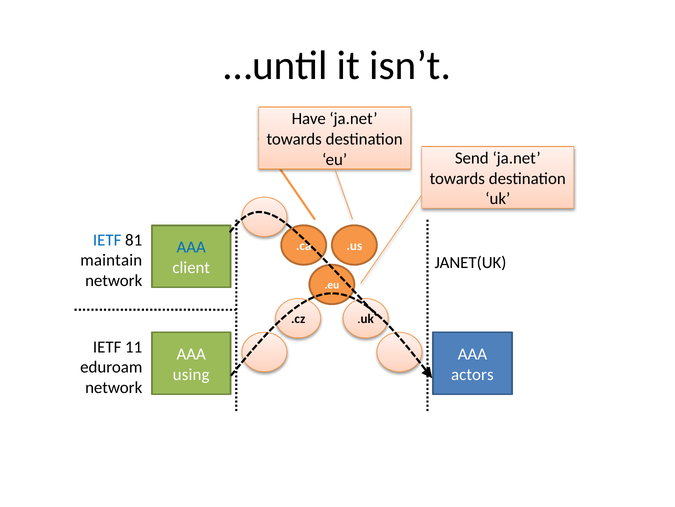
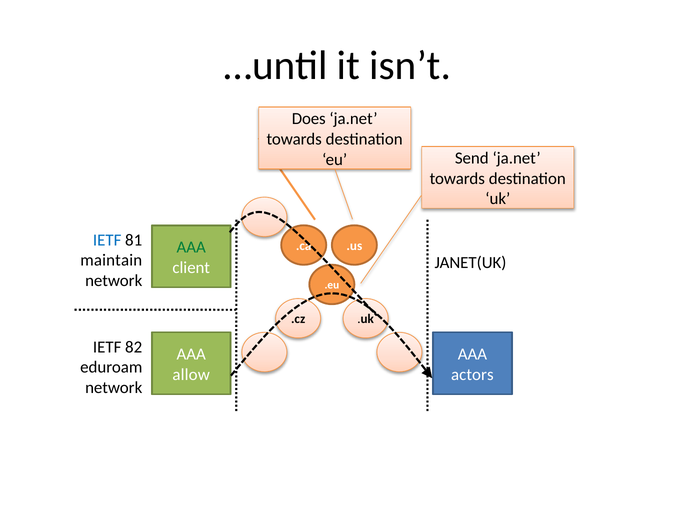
Have: Have -> Does
AAA at (191, 247) colour: blue -> green
11: 11 -> 82
using: using -> allow
